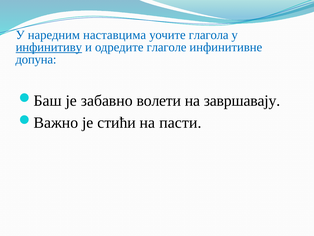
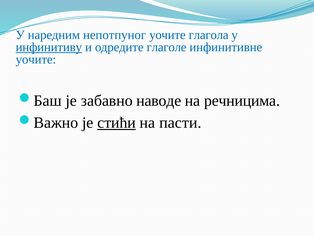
наставцима: наставцима -> непотпуног
допуна at (36, 59): допуна -> уочите
волети: волети -> наводе
завршавају: завршавају -> речницима
стићи underline: none -> present
